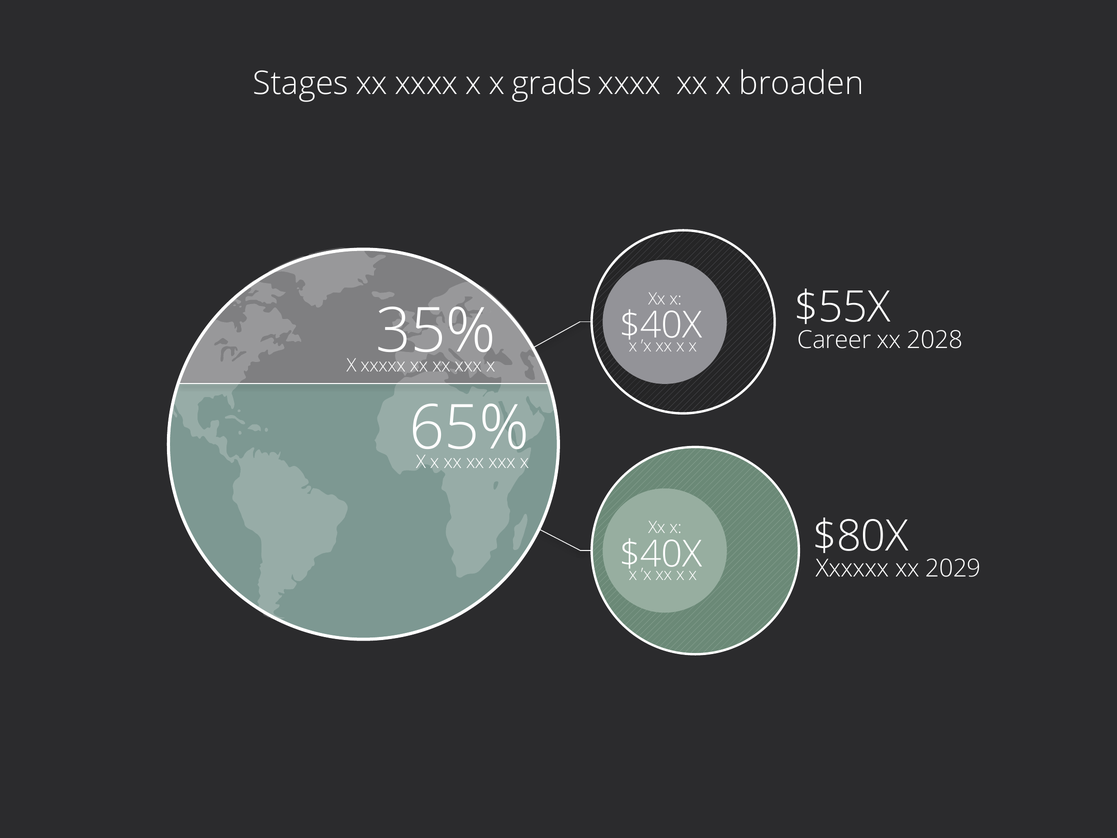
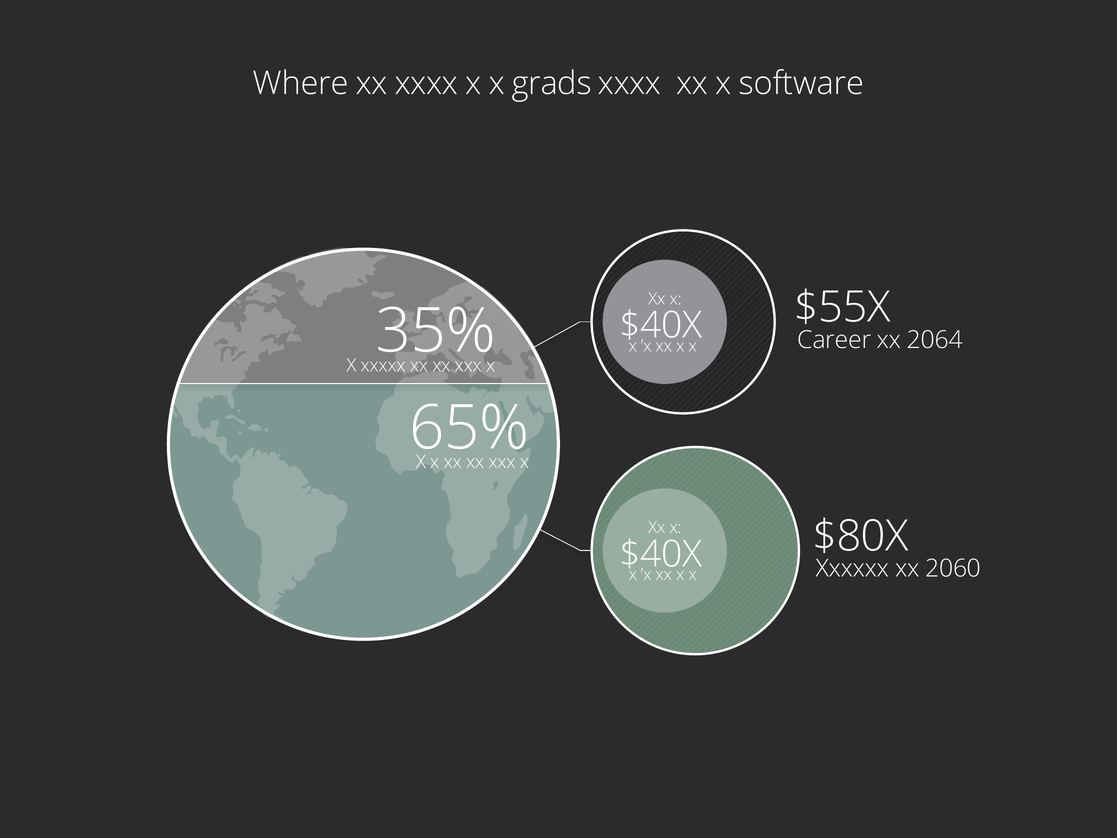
Stages: Stages -> Where
broaden: broaden -> software
2028: 2028 -> 2064
2029: 2029 -> 2060
